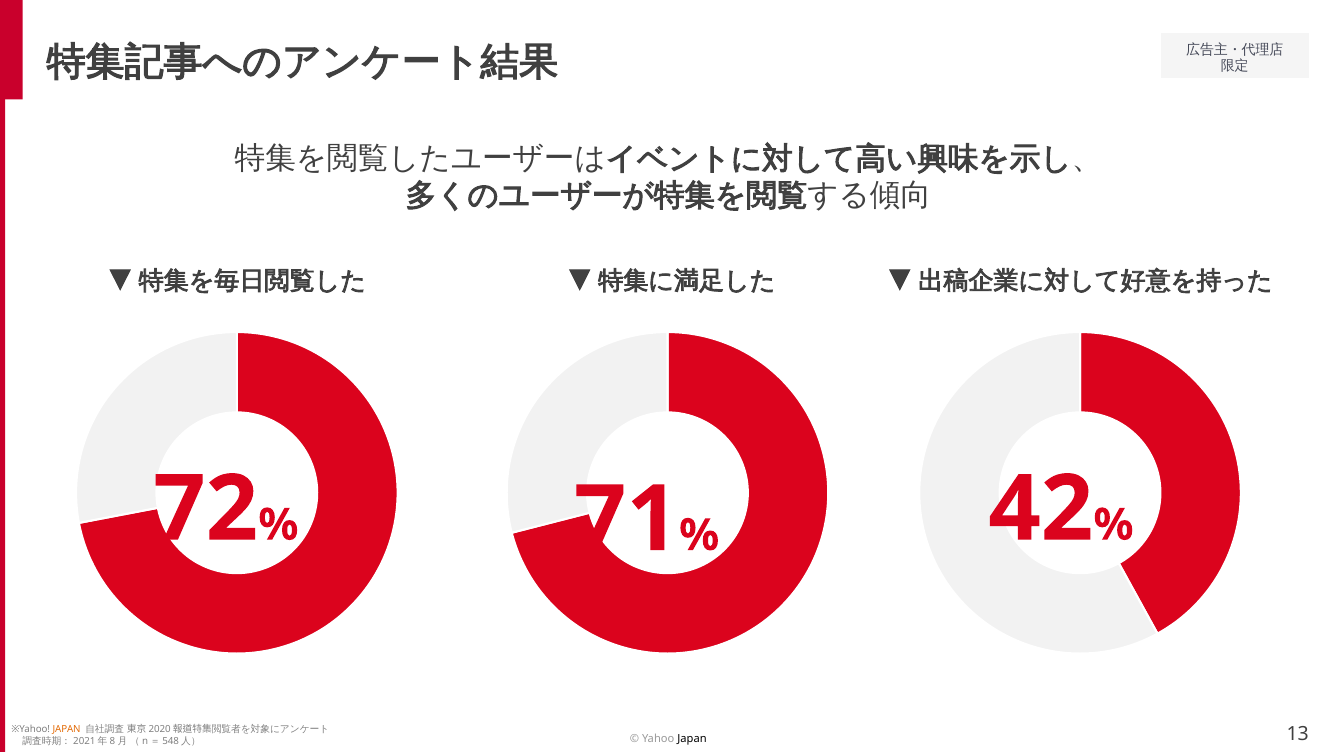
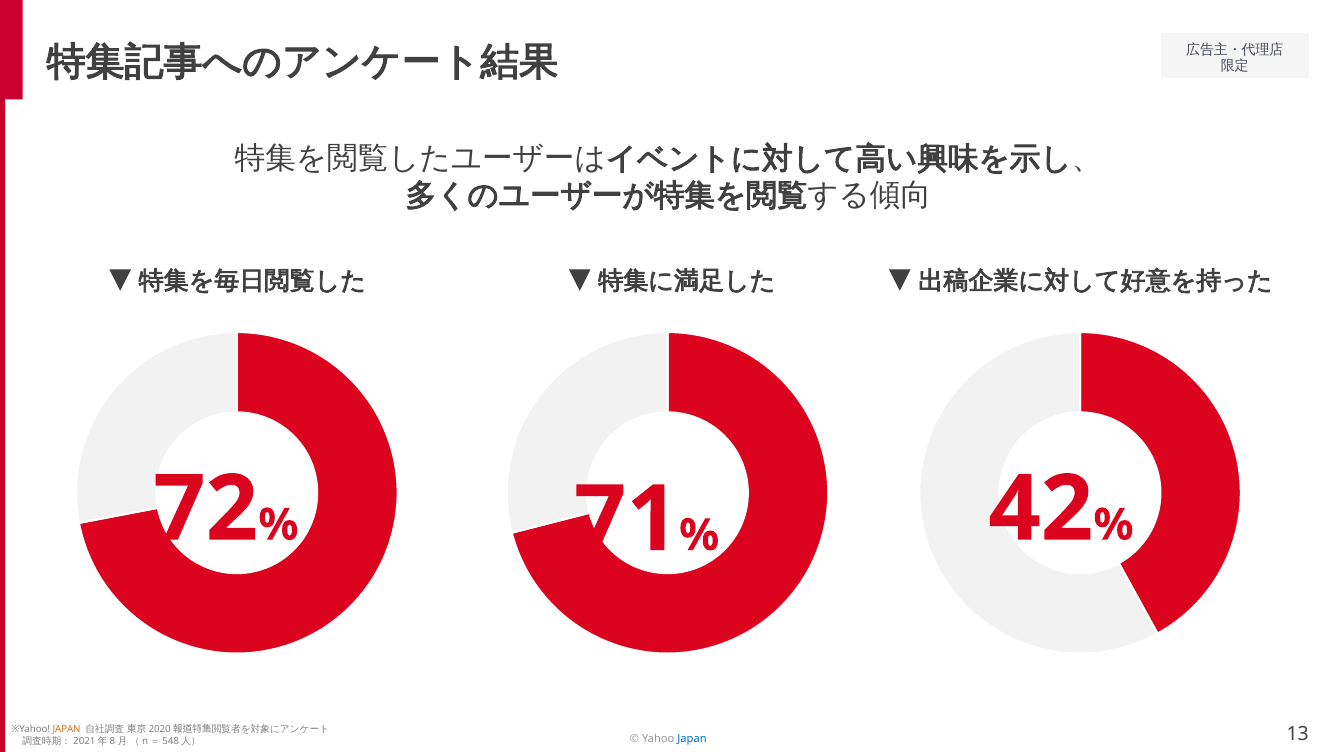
Japan at (692, 739) colour: black -> blue
